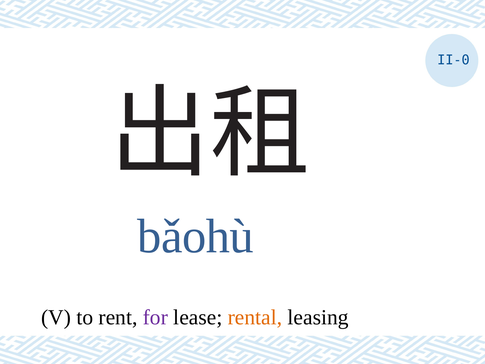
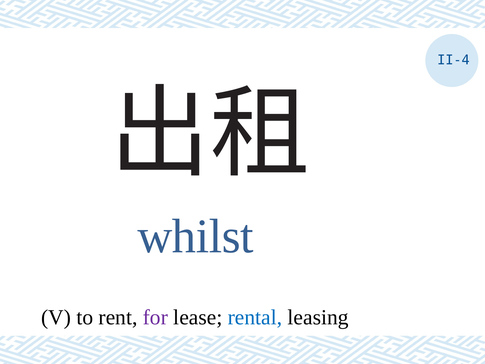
II-0: II-0 -> II-4
bǎohù: bǎohù -> whilst
rental colour: orange -> blue
